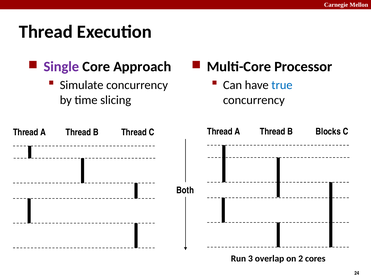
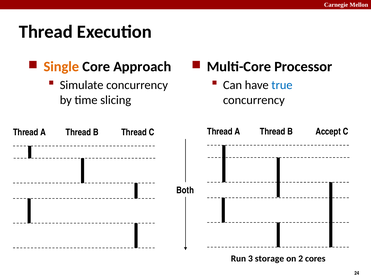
Single colour: purple -> orange
Blocks: Blocks -> Accept
overlap: overlap -> storage
